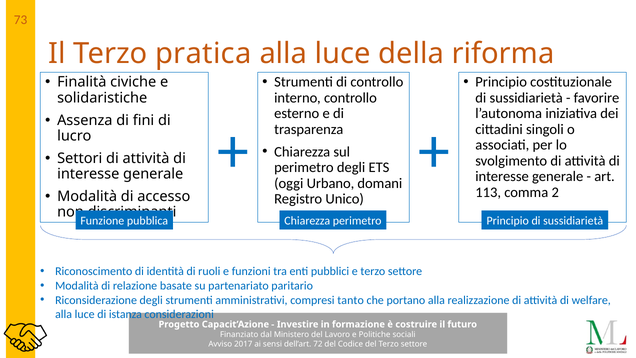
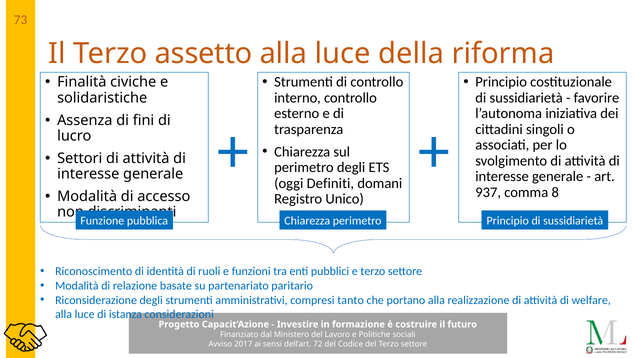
pratica: pratica -> assetto
Urbano: Urbano -> Definiti
113: 113 -> 937
2: 2 -> 8
